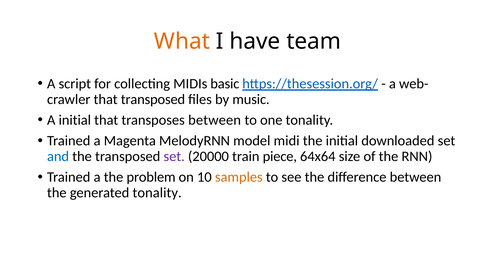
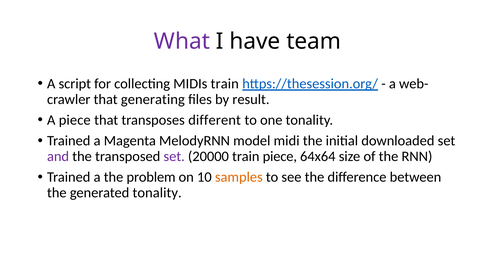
What colour: orange -> purple
MIDIs basic: basic -> train
that transposed: transposed -> generating
music: music -> result
A initial: initial -> piece
transposes between: between -> different
and colour: blue -> purple
